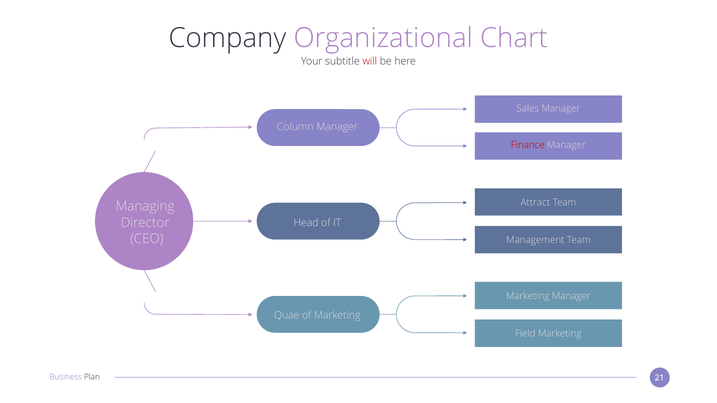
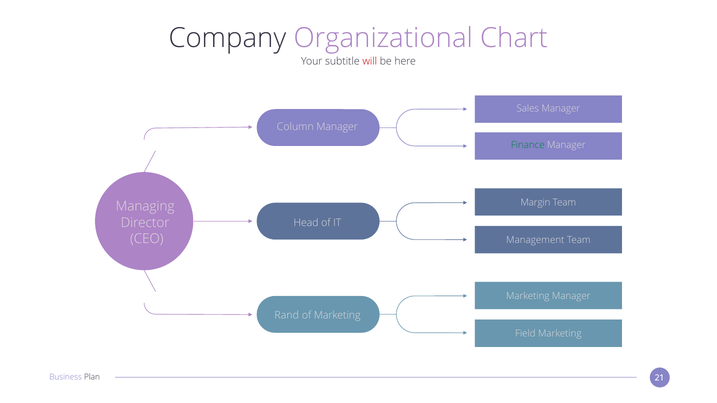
Finance colour: red -> green
Attract: Attract -> Margin
Quae: Quae -> Rand
